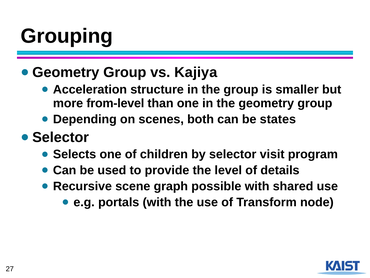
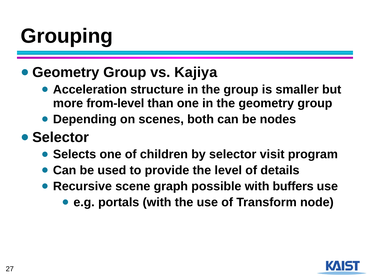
states: states -> nodes
shared: shared -> buffers
